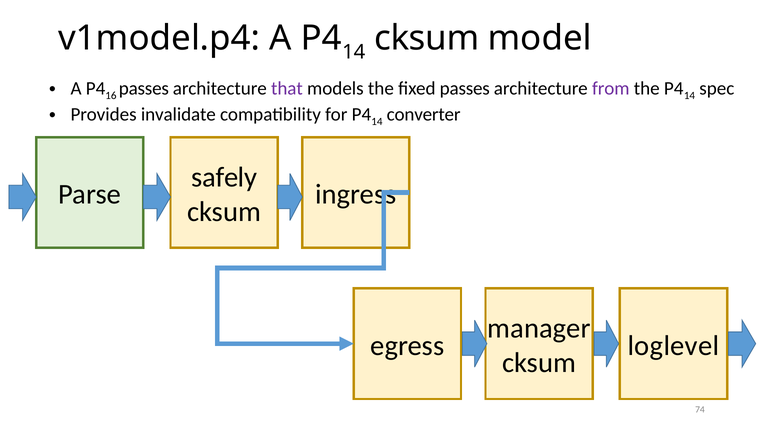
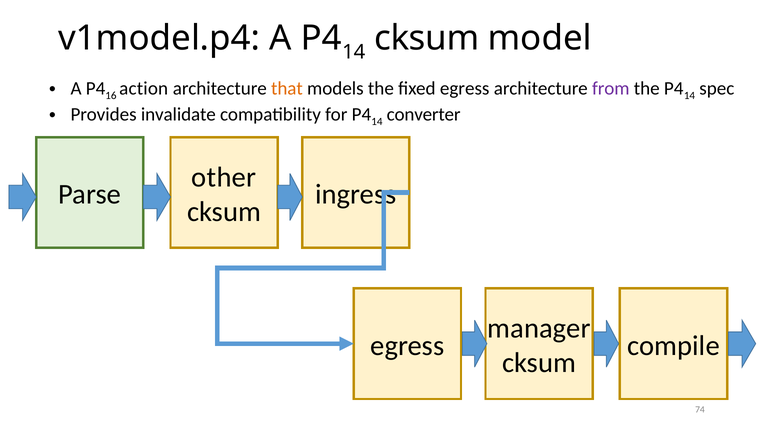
passes at (144, 88): passes -> action
that colour: purple -> orange
fixed passes: passes -> egress
safely: safely -> other
loglevel: loglevel -> compile
